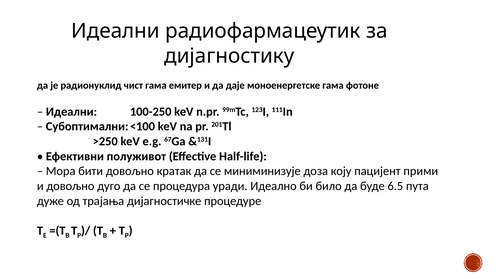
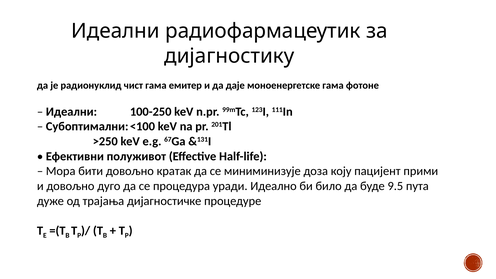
6.5: 6.5 -> 9.5
